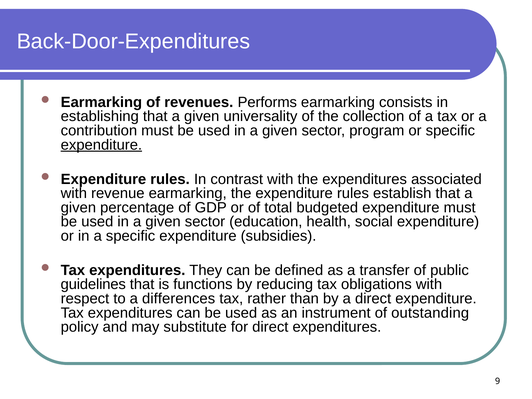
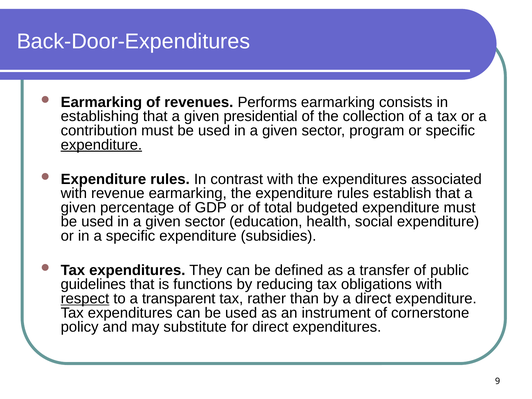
universality: universality -> presidential
respect underline: none -> present
differences: differences -> transparent
outstanding: outstanding -> cornerstone
